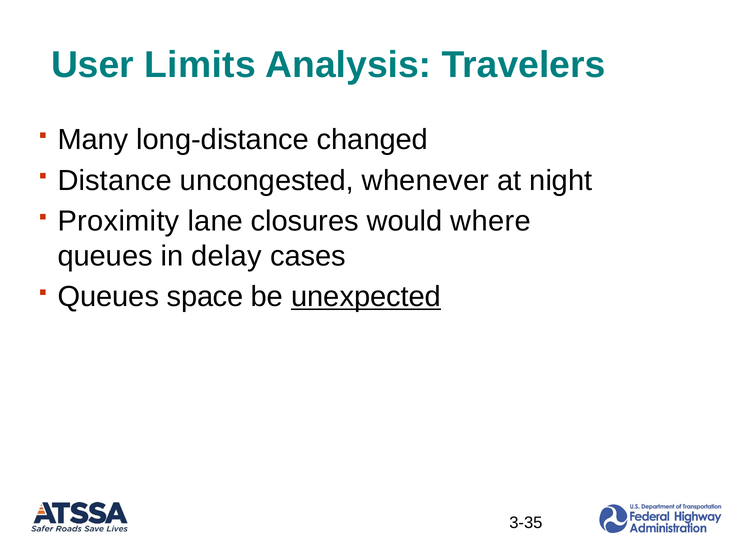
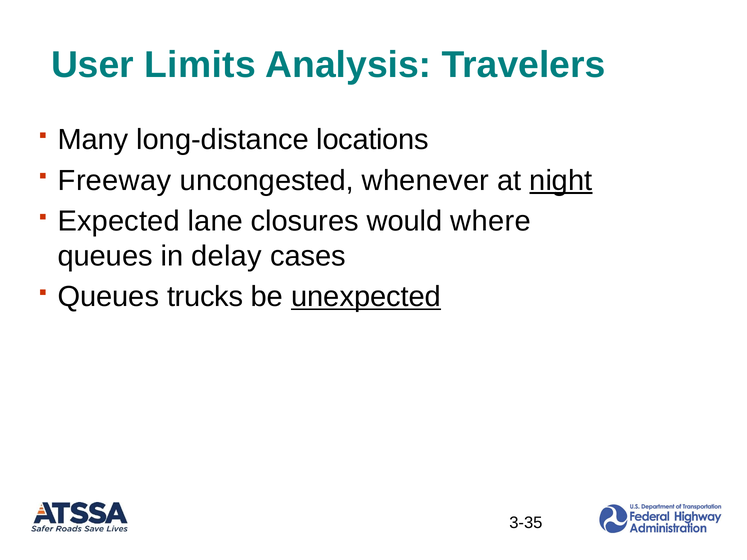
changed: changed -> locations
Distance: Distance -> Freeway
night underline: none -> present
Proximity: Proximity -> Expected
space: space -> trucks
